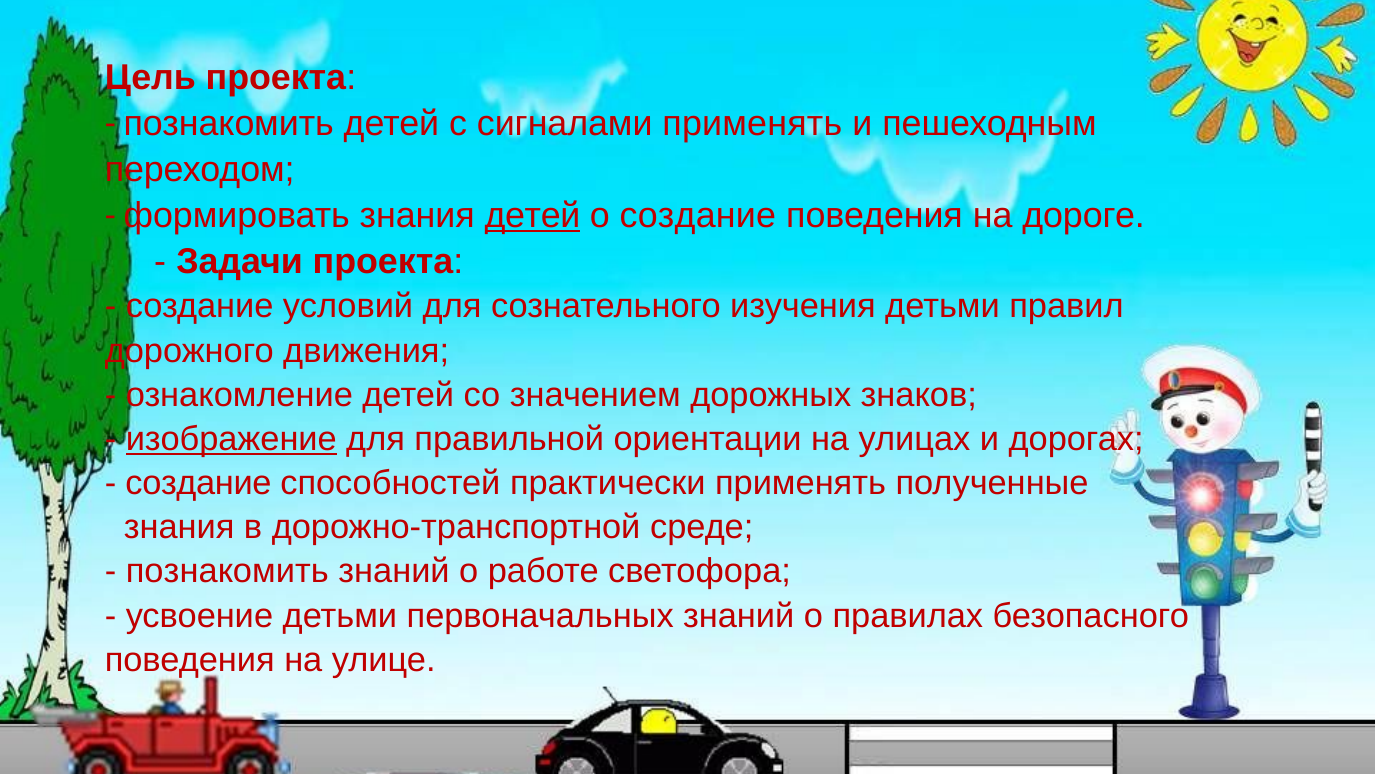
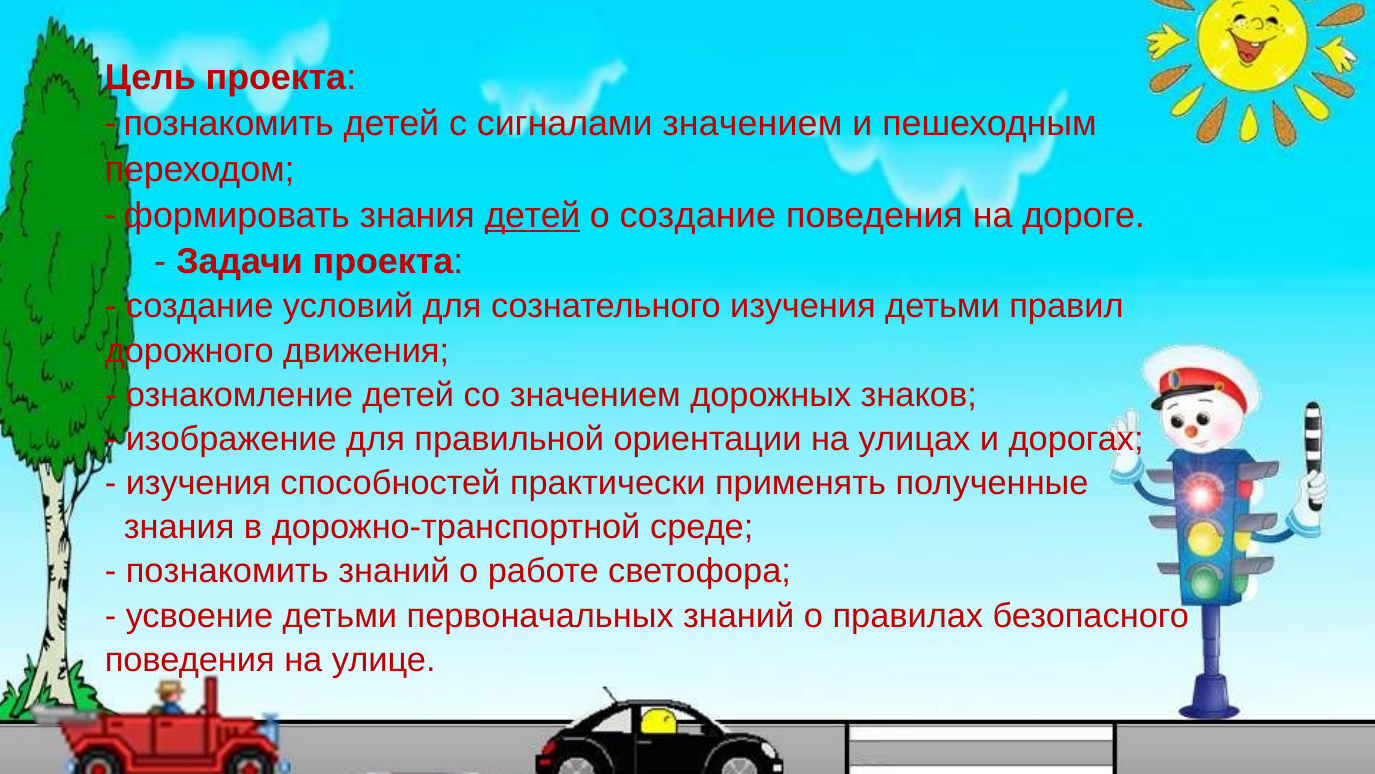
сигналами применять: применять -> значением
изображение underline: present -> none
создание at (198, 483): создание -> изучения
